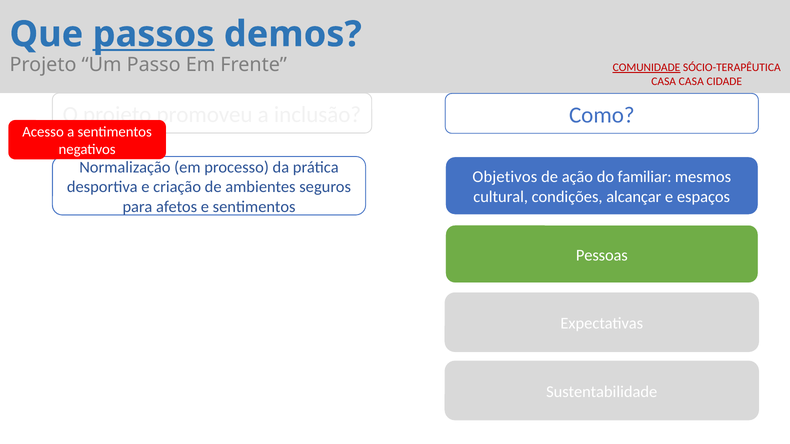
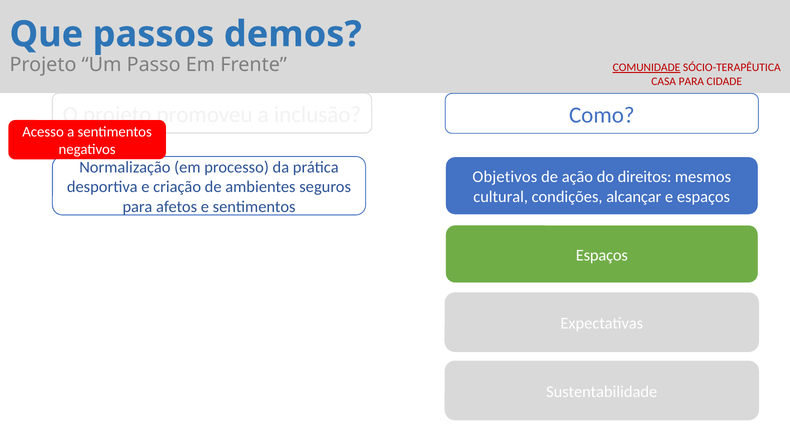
passos underline: present -> none
CASA CASA: CASA -> PARA
familiar: familiar -> direitos
Pessoas at (602, 255): Pessoas -> Espaços
